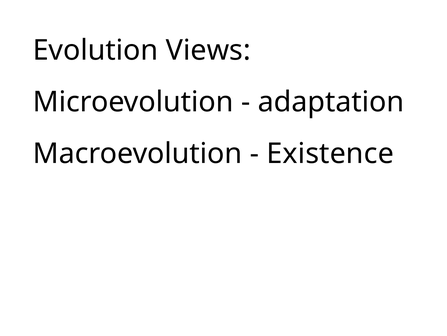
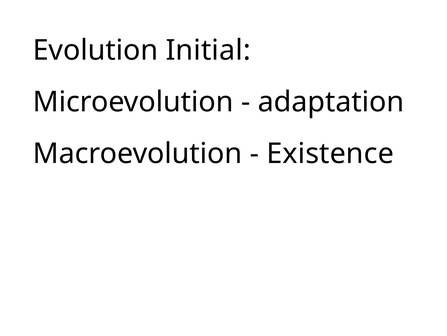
Views: Views -> Initial
